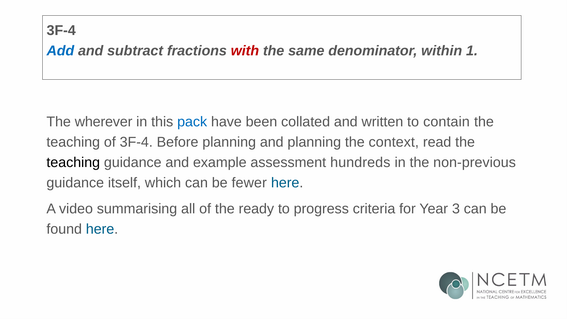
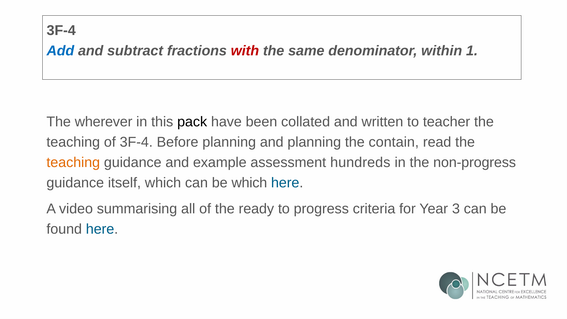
pack colour: blue -> black
contain: contain -> teacher
context: context -> contain
teaching at (73, 163) colour: black -> orange
non-previous: non-previous -> non-progress
be fewer: fewer -> which
